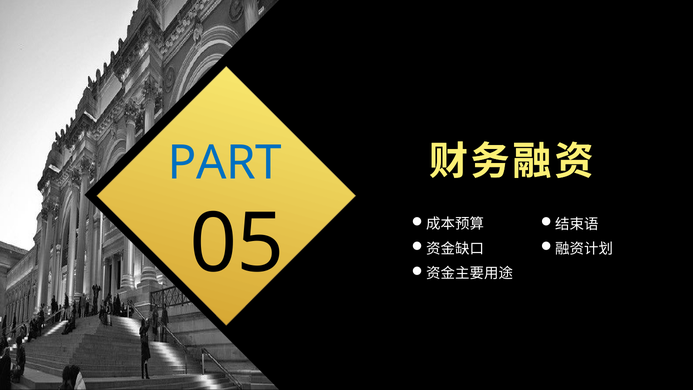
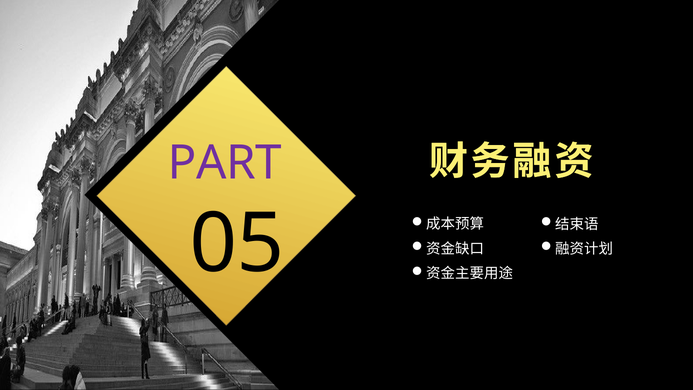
PART colour: blue -> purple
